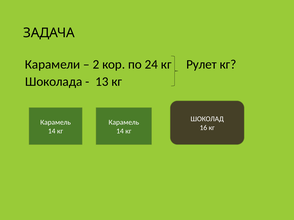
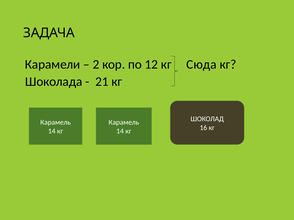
24: 24 -> 12
Рулет: Рулет -> Сюда
13: 13 -> 21
